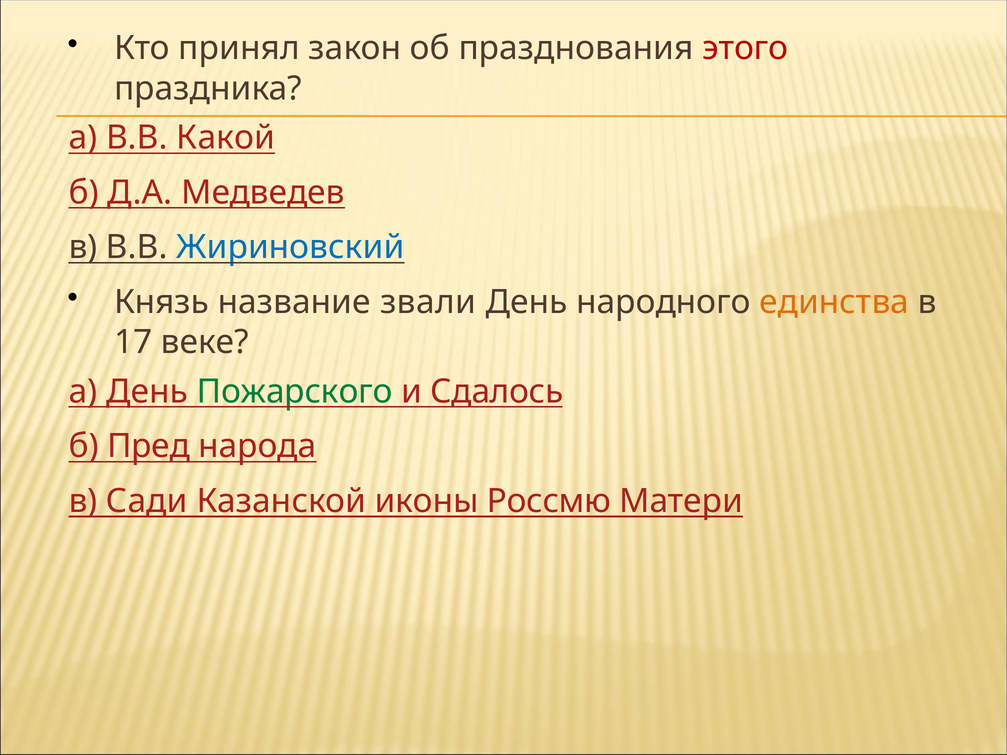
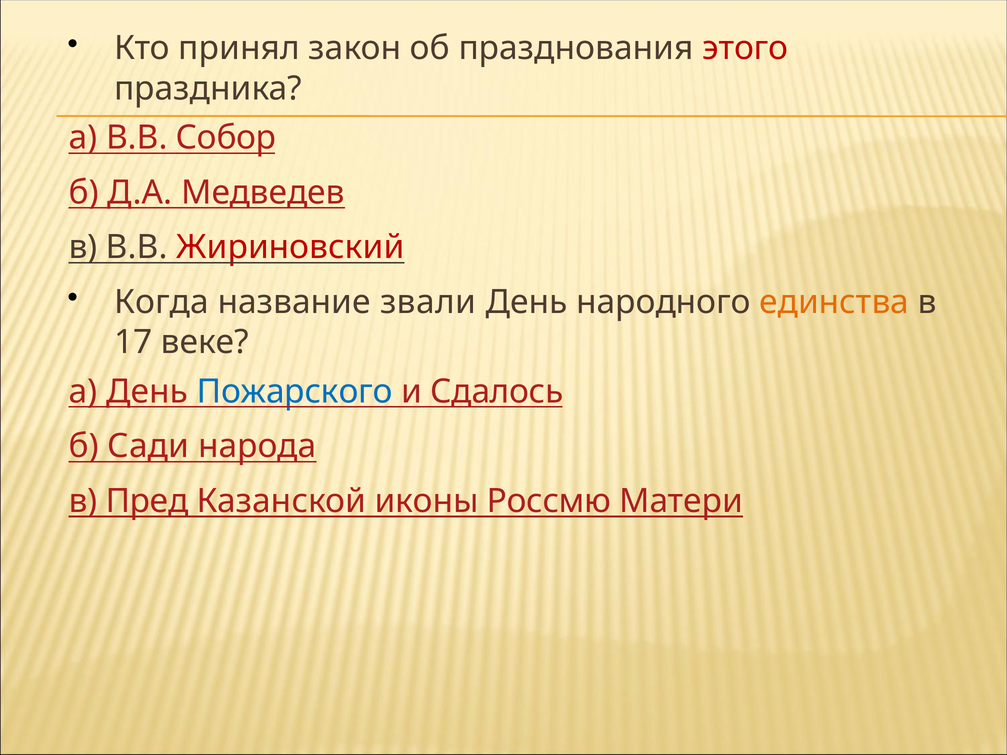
Какой: Какой -> Собор
Жириновский colour: blue -> red
Князь: Князь -> Когда
Пожарского colour: green -> blue
Пред: Пред -> Сади
Сади: Сади -> Пред
